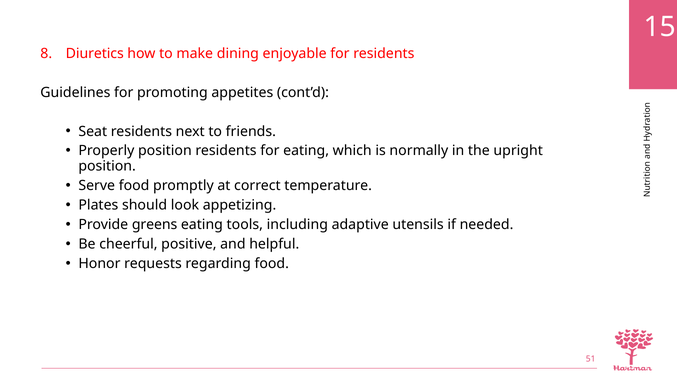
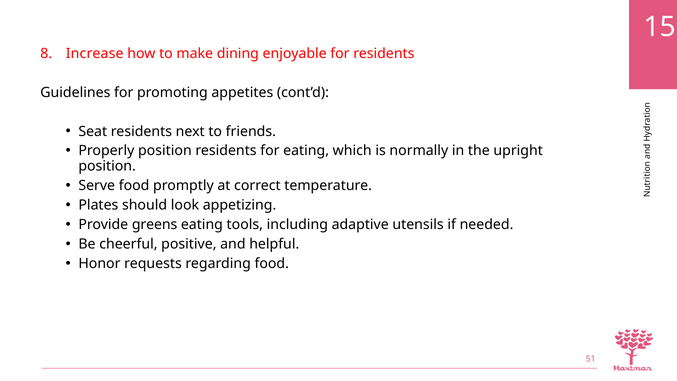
Diuretics: Diuretics -> Increase
